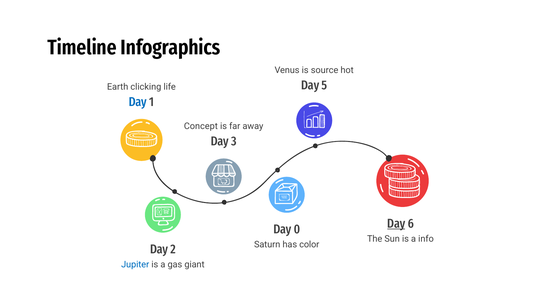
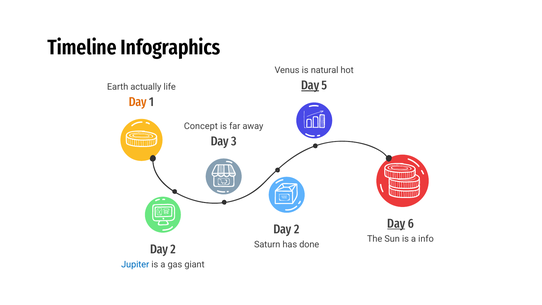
source: source -> natural
Day at (310, 85) underline: none -> present
clicking: clicking -> actually
Day at (138, 102) colour: blue -> orange
0 at (297, 229): 0 -> 2
color: color -> done
